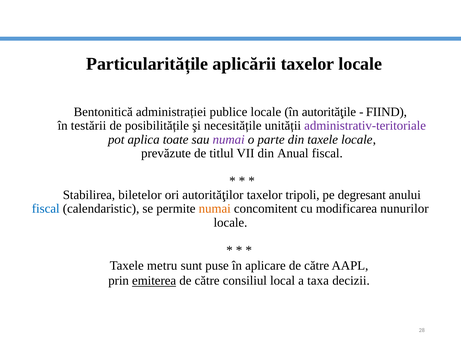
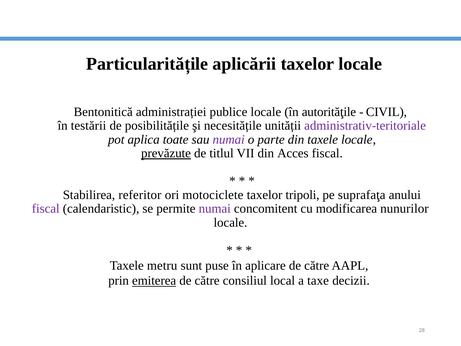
FIIND: FIIND -> CIVIL
prevăzute underline: none -> present
Anual: Anual -> Acces
biletelor: biletelor -> referitor
autorităţilor: autorităţilor -> motociclete
degresant: degresant -> suprafaţa
fiscal at (46, 209) colour: blue -> purple
numai at (215, 209) colour: orange -> purple
taxa: taxa -> taxe
